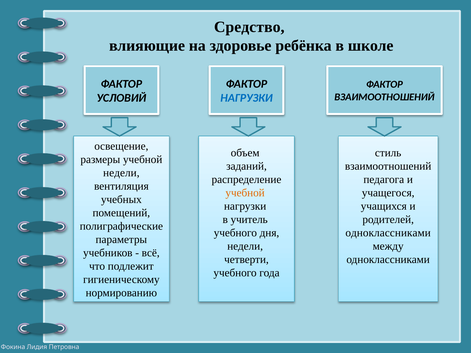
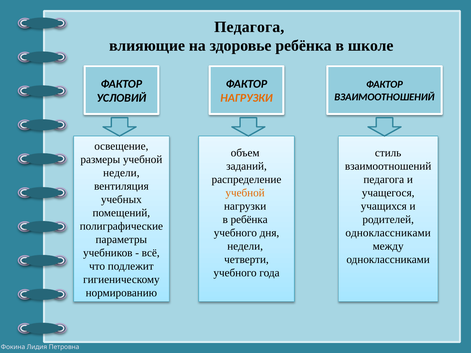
Средство at (249, 27): Средство -> Педагога
НАГРУЗКИ at (247, 98) colour: blue -> orange
в учитель: учитель -> ребёнка
